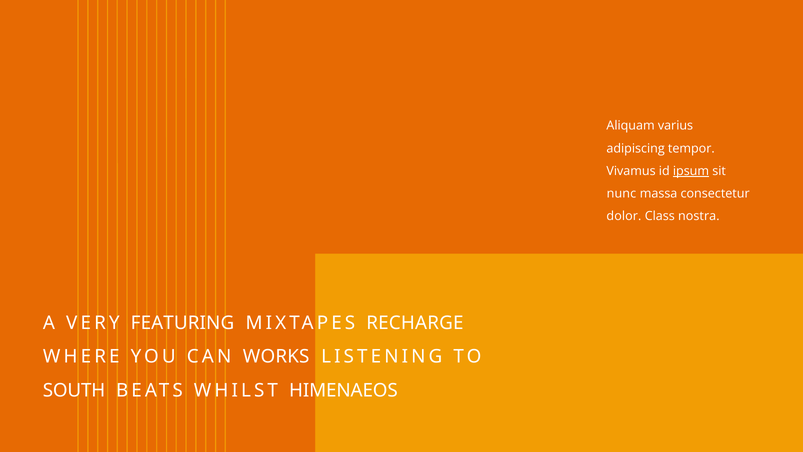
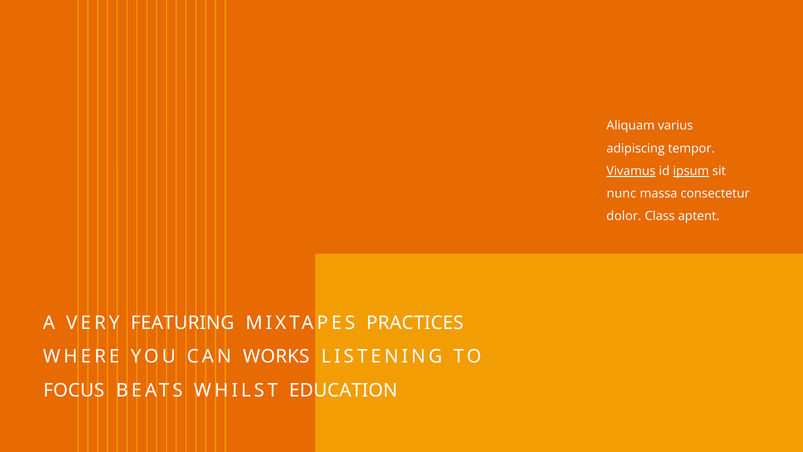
Vivamus underline: none -> present
nostra: nostra -> aptent
RECHARGE: RECHARGE -> PRACTICES
SOUTH: SOUTH -> FOCUS
HIMENAEOS: HIMENAEOS -> EDUCATION
